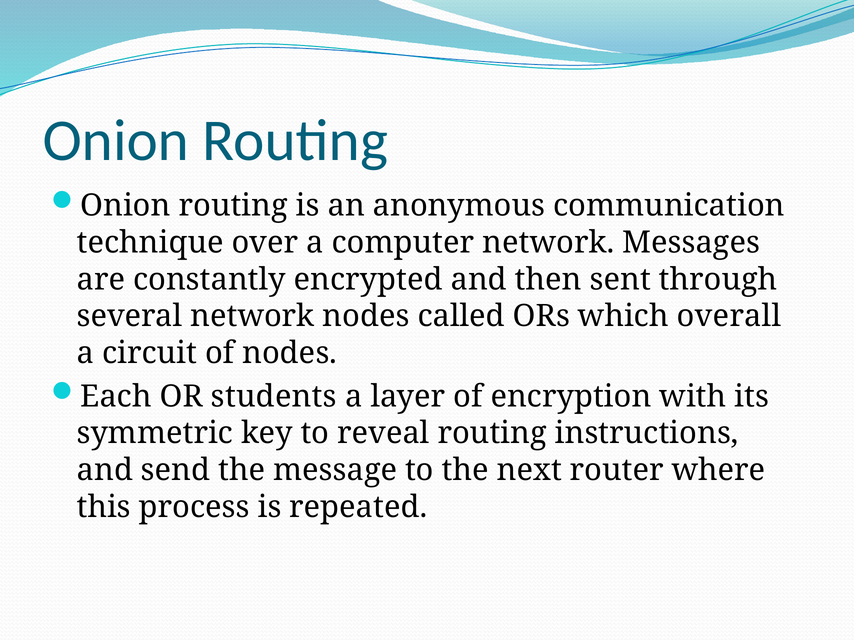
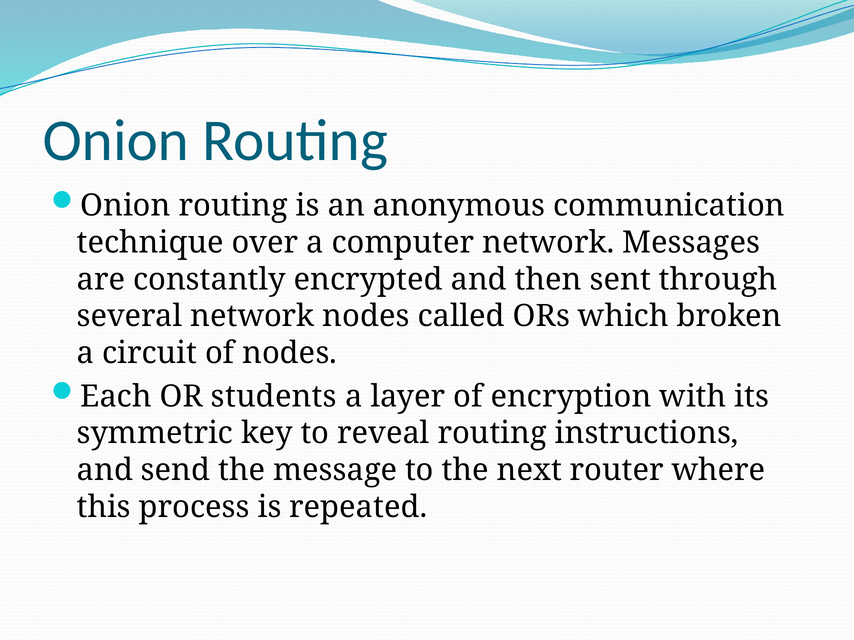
overall: overall -> broken
